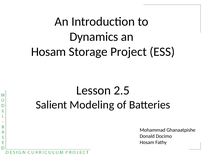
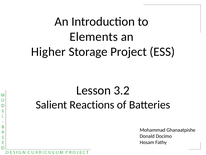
Dynamics: Dynamics -> Elements
Hosam at (49, 52): Hosam -> Higher
2.5: 2.5 -> 3.2
Modeling: Modeling -> Reactions
